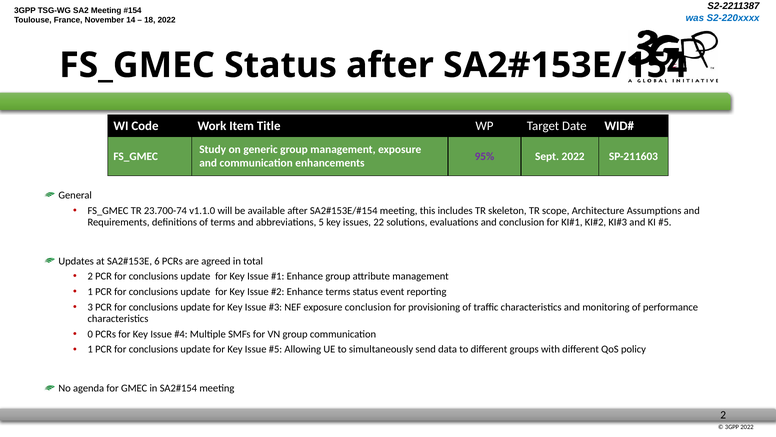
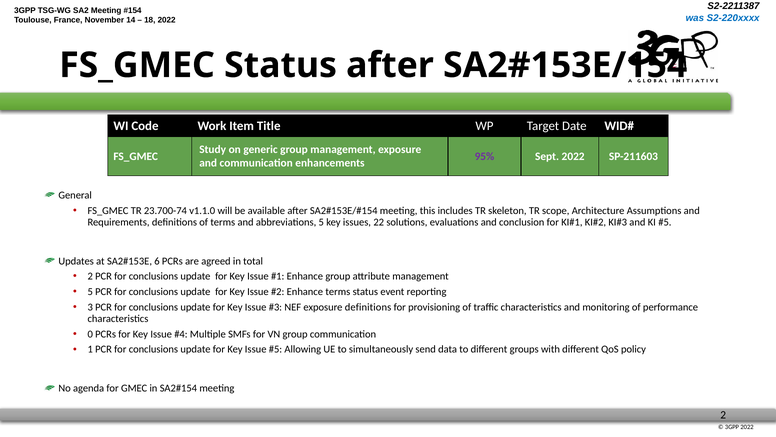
1 at (90, 292): 1 -> 5
exposure conclusion: conclusion -> definitions
